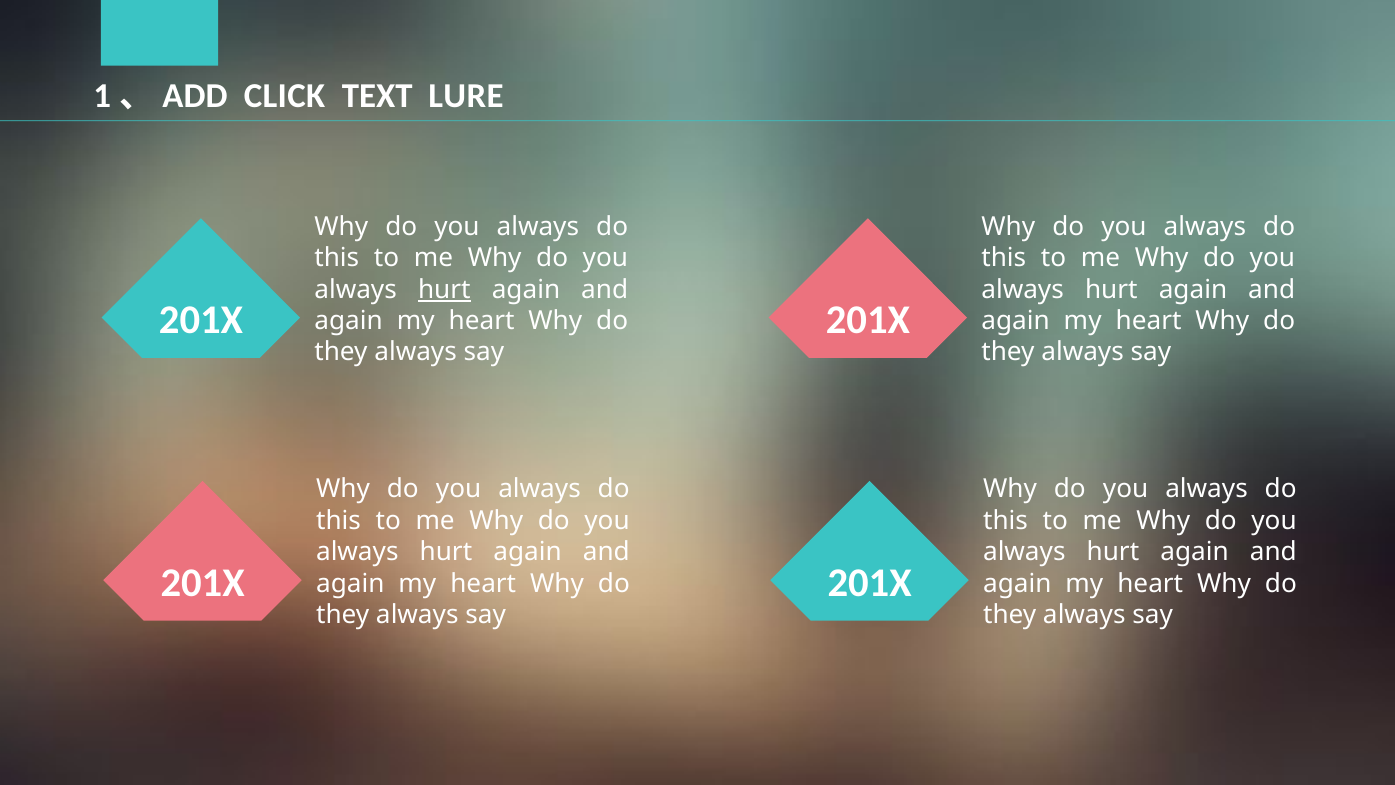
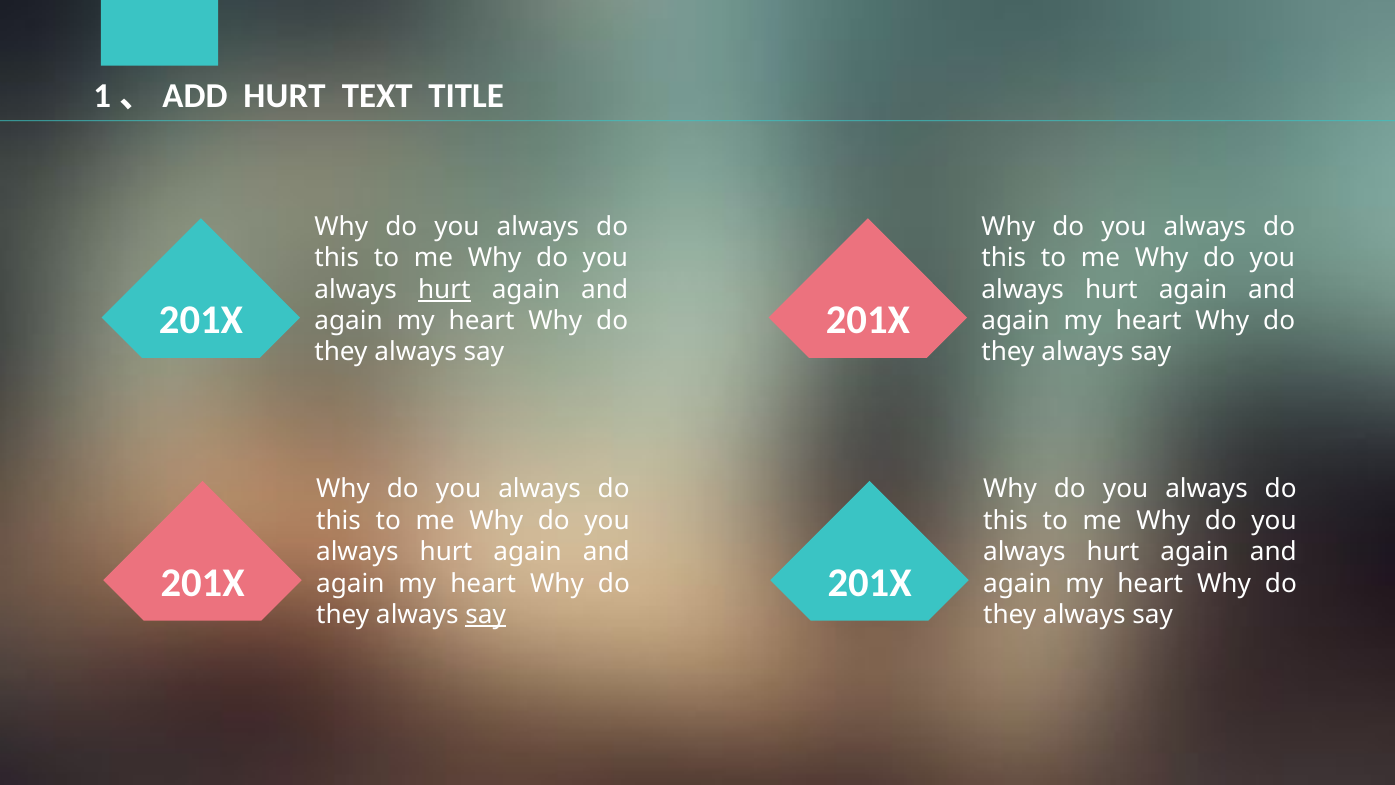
1、ADD CLICK: CLICK -> HURT
LURE: LURE -> TITLE
say at (486, 615) underline: none -> present
